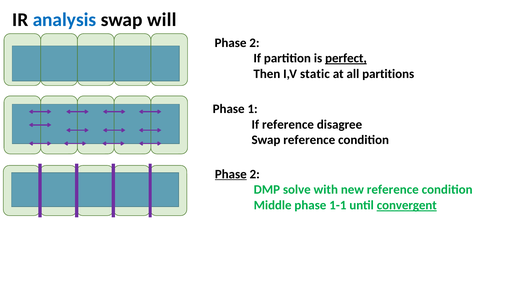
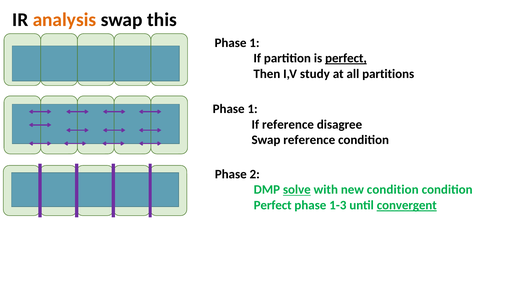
analysis colour: blue -> orange
will: will -> this
2 at (254, 43): 2 -> 1
static: static -> study
Phase at (231, 174) underline: present -> none
solve underline: none -> present
new reference: reference -> condition
Middle at (273, 205): Middle -> Perfect
1-1: 1-1 -> 1-3
